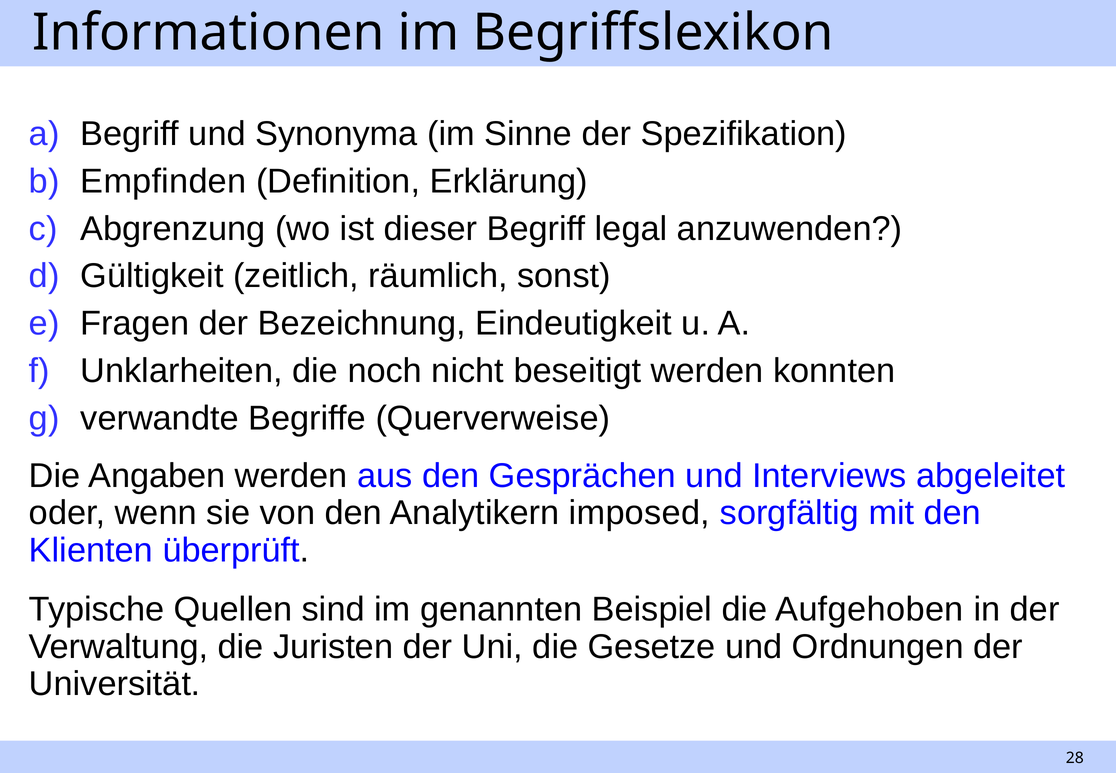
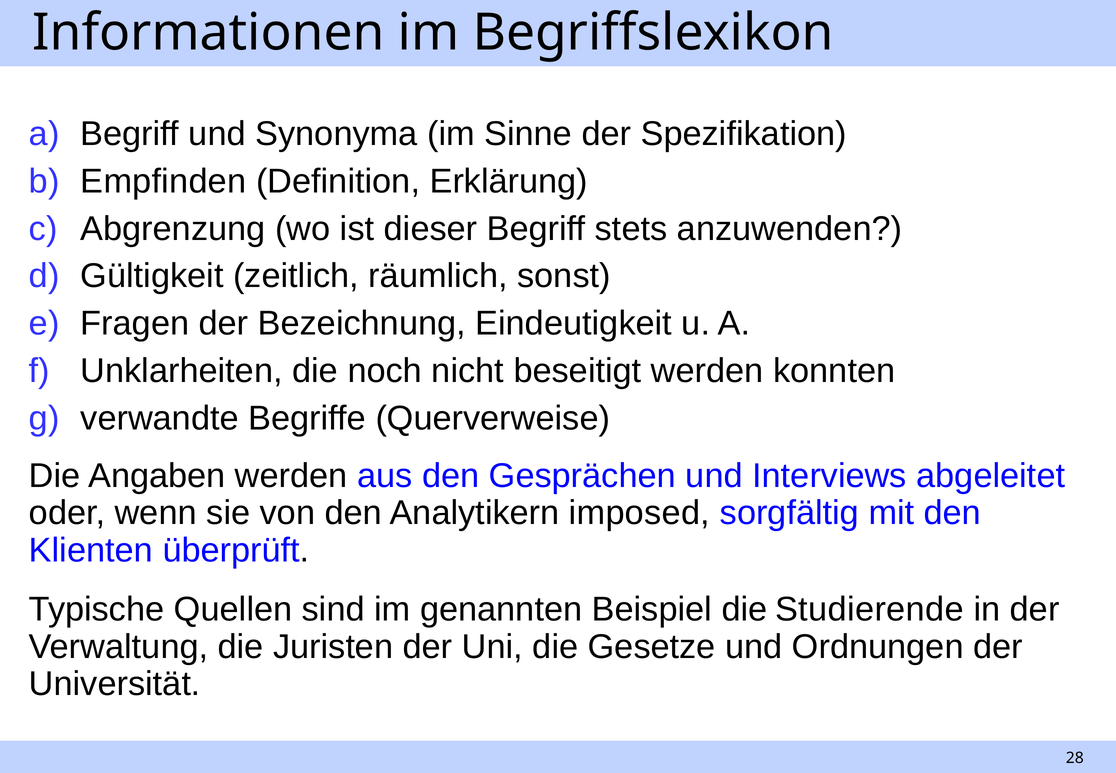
legal: legal -> stets
Aufgehoben: Aufgehoben -> Studierende
